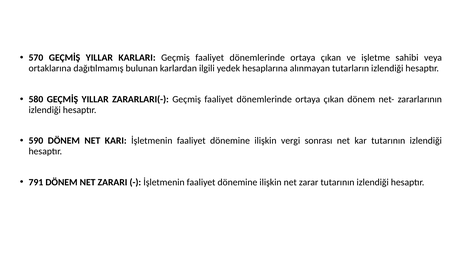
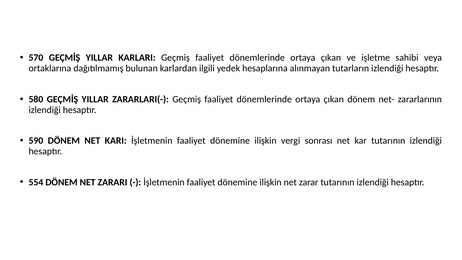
791: 791 -> 554
